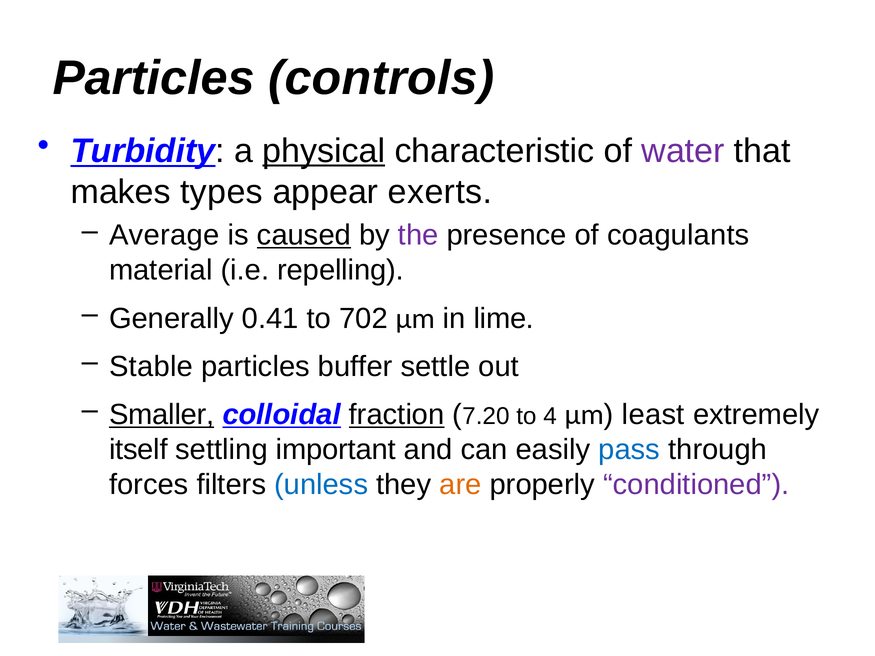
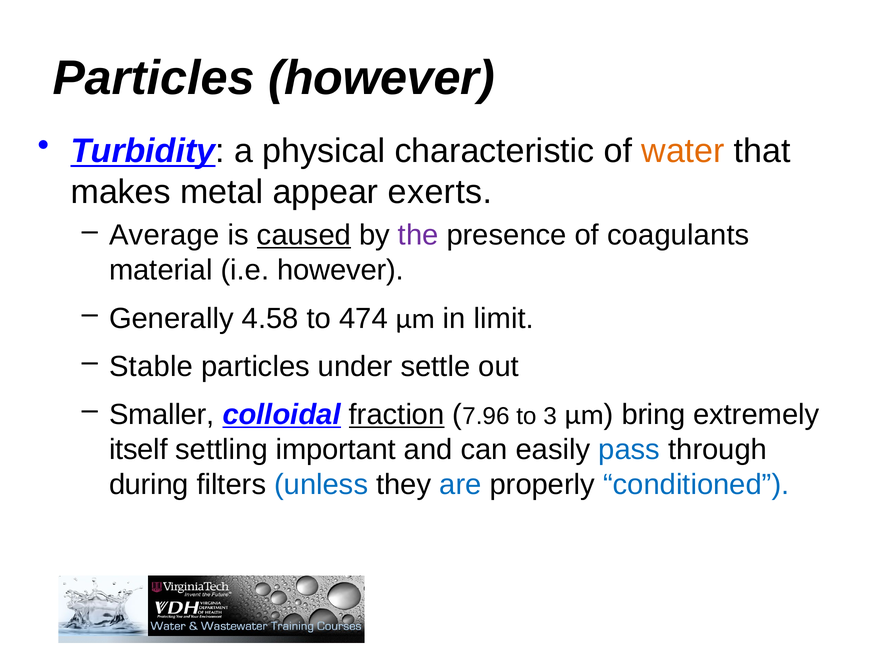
Particles controls: controls -> however
physical underline: present -> none
water colour: purple -> orange
types: types -> metal
i.e repelling: repelling -> however
0.41: 0.41 -> 4.58
702: 702 -> 474
lime: lime -> limit
buffer: buffer -> under
Smaller underline: present -> none
7.20: 7.20 -> 7.96
4: 4 -> 3
least: least -> bring
forces: forces -> during
are colour: orange -> blue
conditioned colour: purple -> blue
